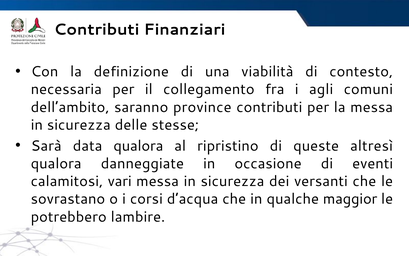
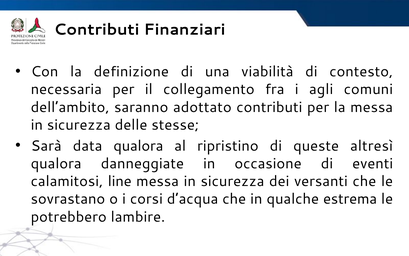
province: province -> adottato
vari: vari -> line
maggior: maggior -> estrema
